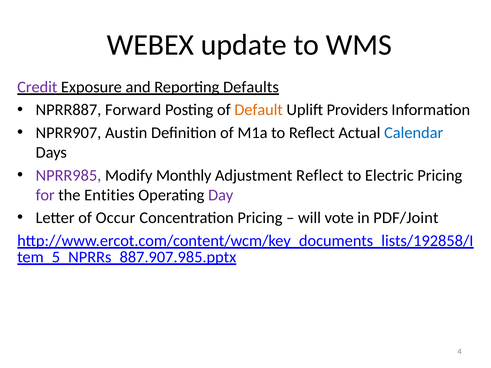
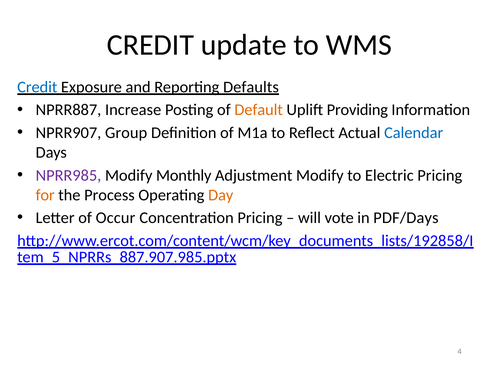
WEBEX at (151, 45): WEBEX -> CREDIT
Credit at (37, 87) colour: purple -> blue
Forward: Forward -> Increase
Providers: Providers -> Providing
Austin: Austin -> Group
Adjustment Reflect: Reflect -> Modify
for colour: purple -> orange
Entities: Entities -> Process
Day colour: purple -> orange
PDF/Joint: PDF/Joint -> PDF/Days
